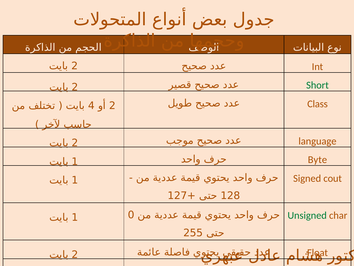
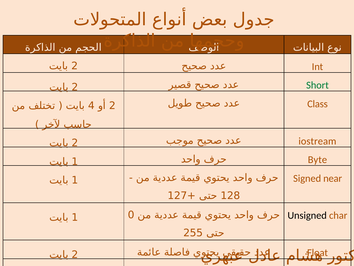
language: language -> iostream
cout: cout -> near
Unsigned colour: green -> black
